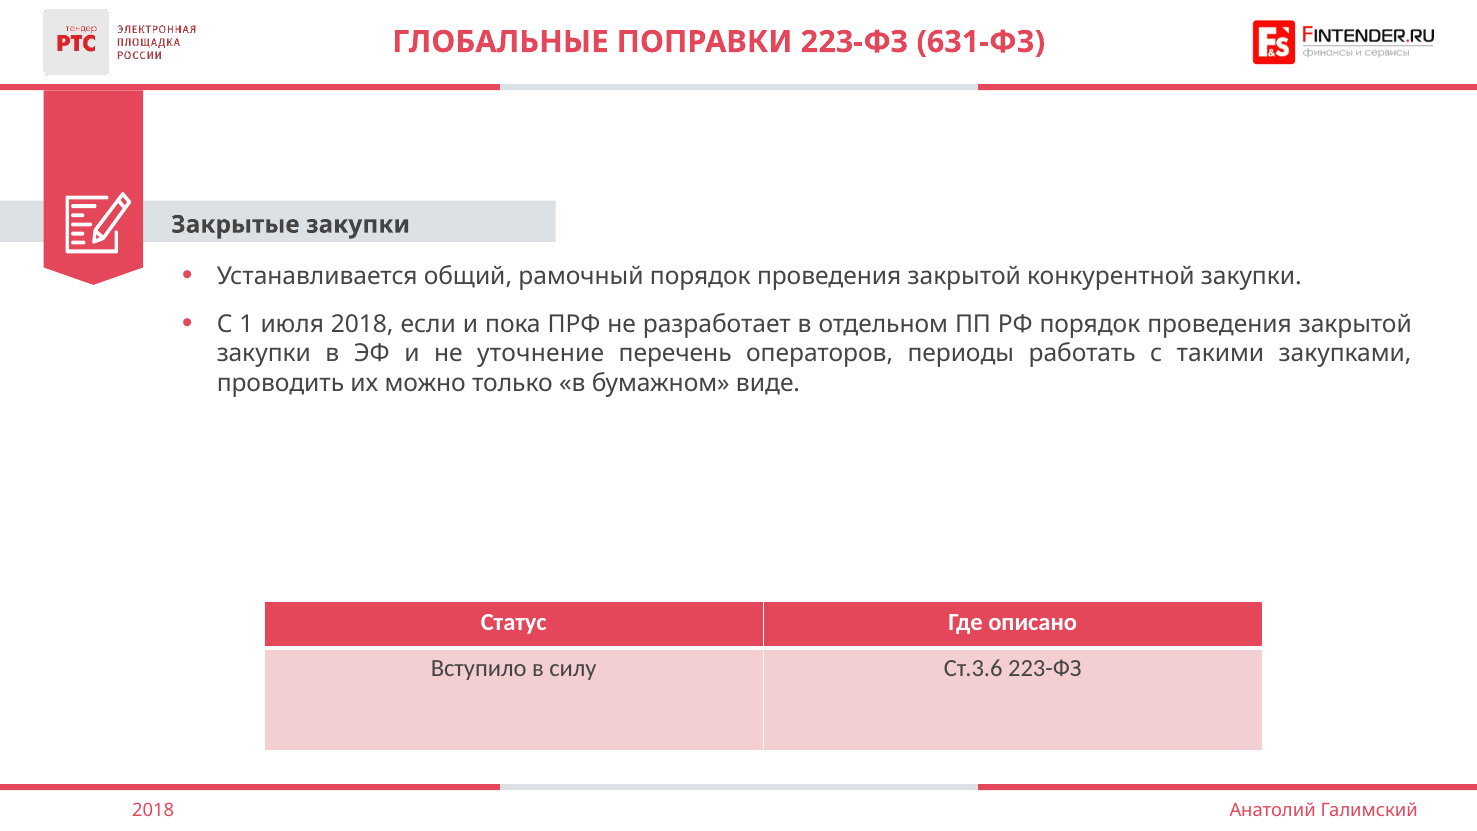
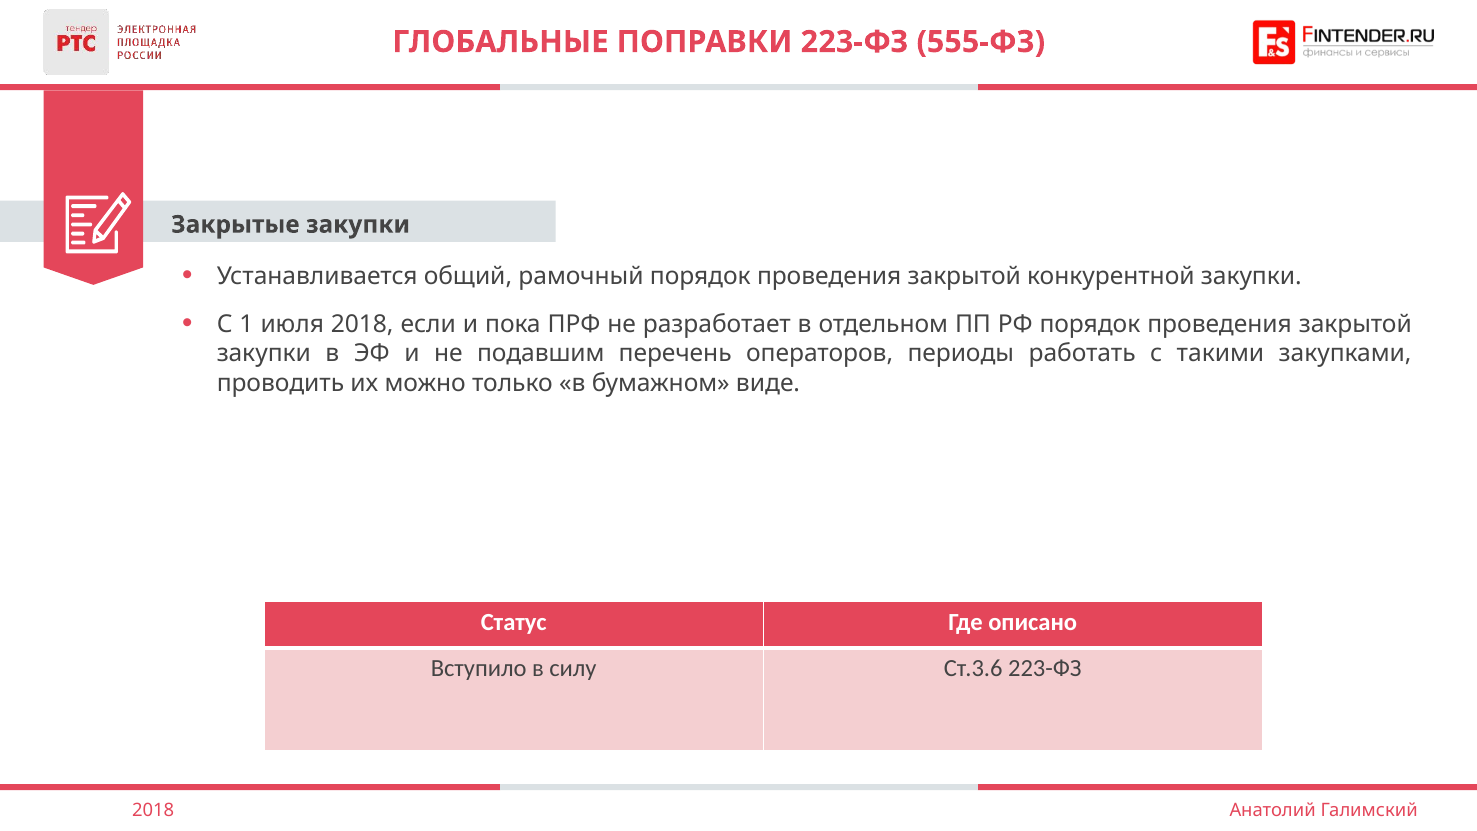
631-ФЗ: 631-ФЗ -> 555-ФЗ
уточнение: уточнение -> подавшим
